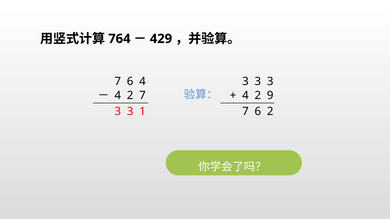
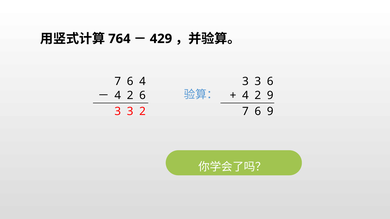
3 3 3: 3 -> 6
2 7: 7 -> 6
3 1: 1 -> 2
6 2: 2 -> 9
